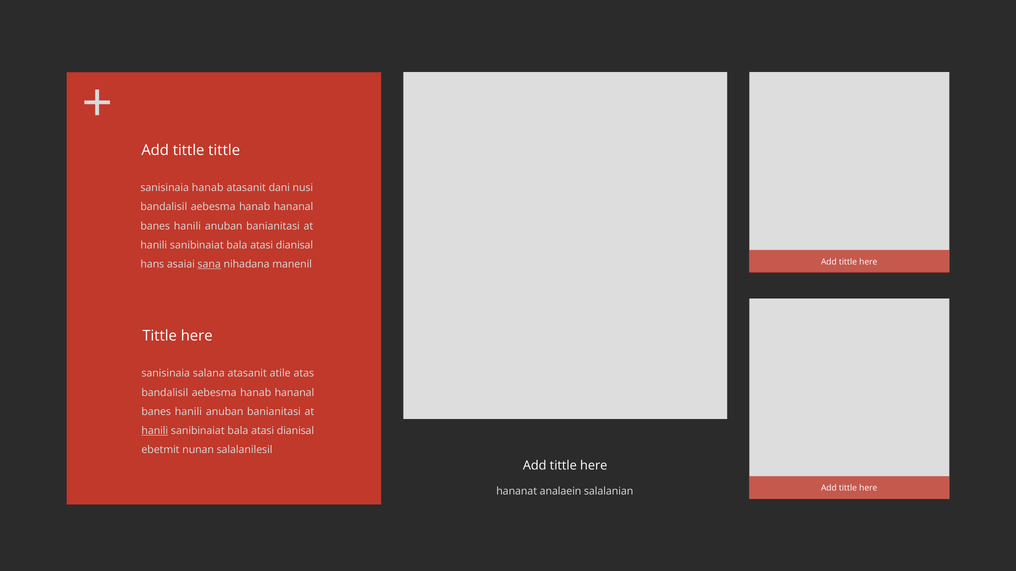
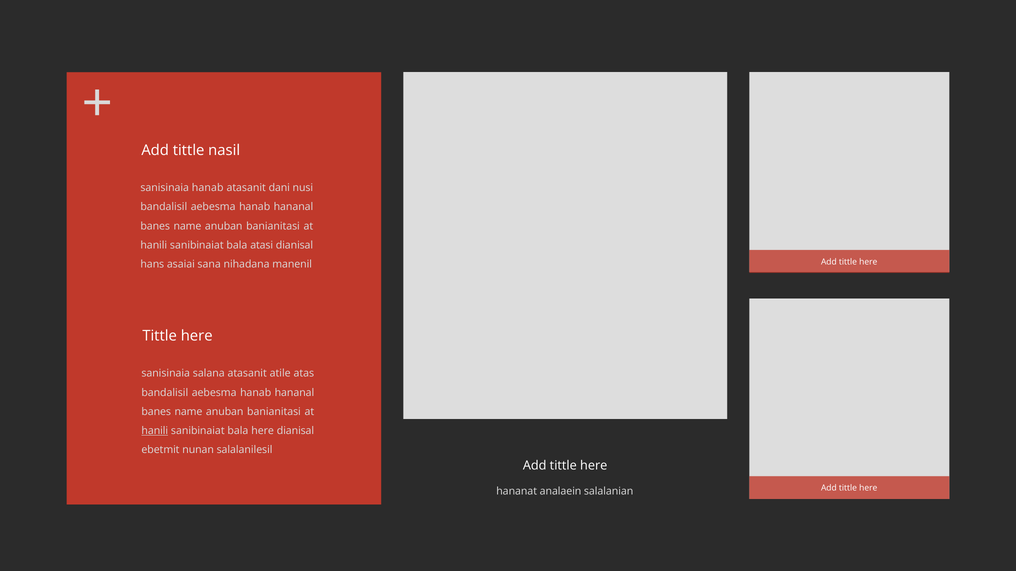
tittle tittle: tittle -> nasil
hanili at (187, 226): hanili -> name
sana underline: present -> none
hanili at (188, 412): hanili -> name
atasi at (263, 431): atasi -> here
